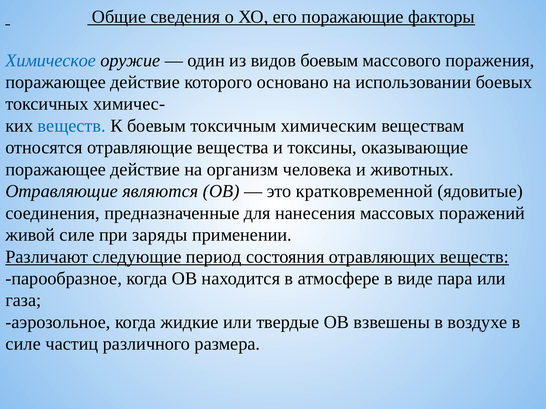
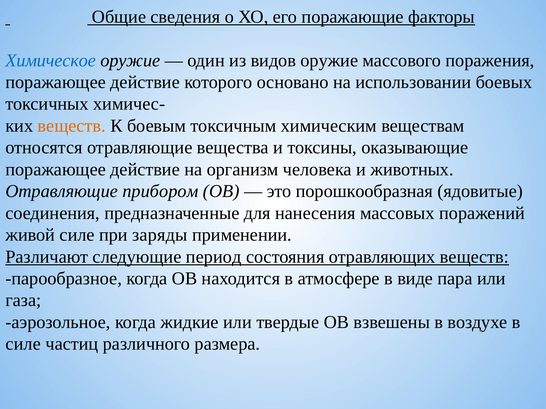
видов боевым: боевым -> оружие
веществ colour: blue -> orange
являются: являются -> прибором
кратковременной: кратковременной -> порошкообразная
